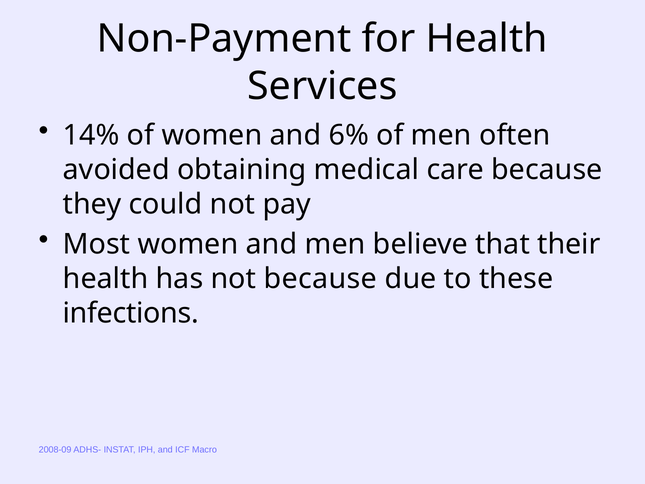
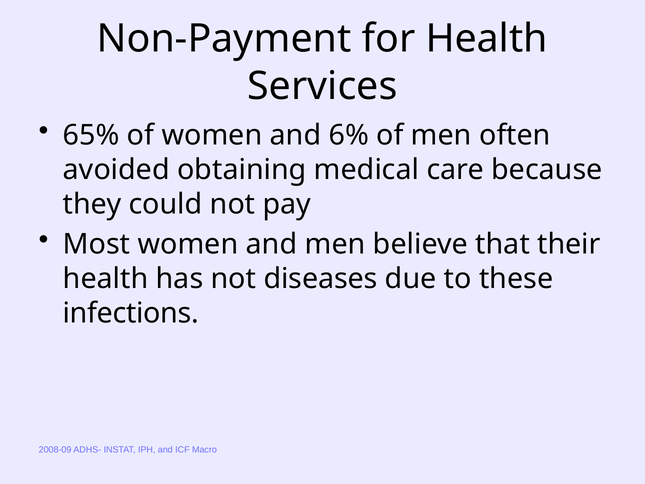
14%: 14% -> 65%
not because: because -> diseases
